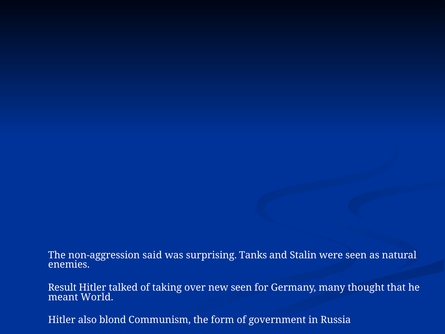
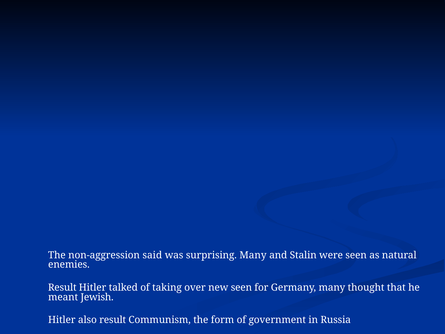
surprising Tanks: Tanks -> Many
World: World -> Jewish
also blond: blond -> result
